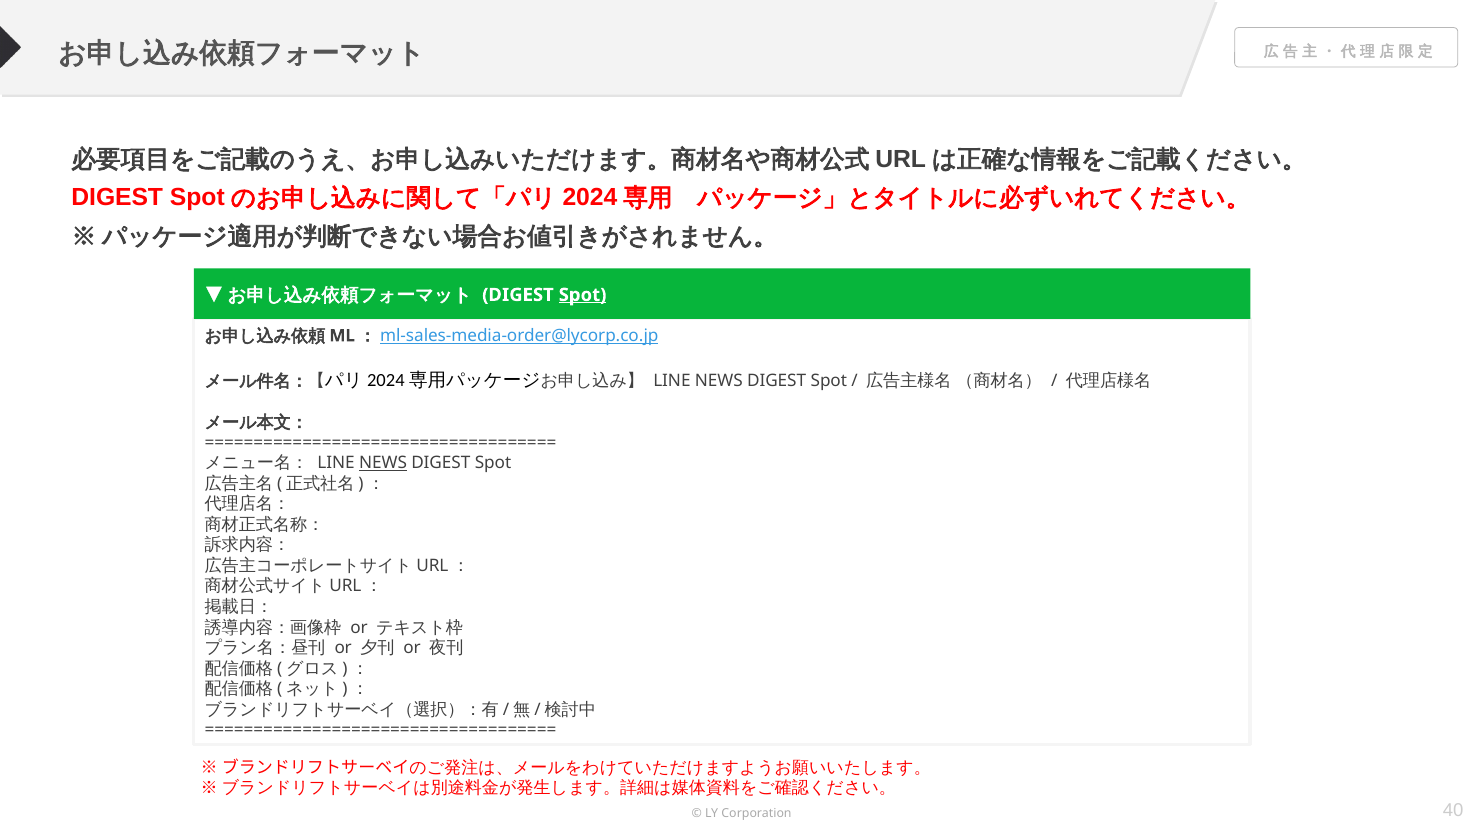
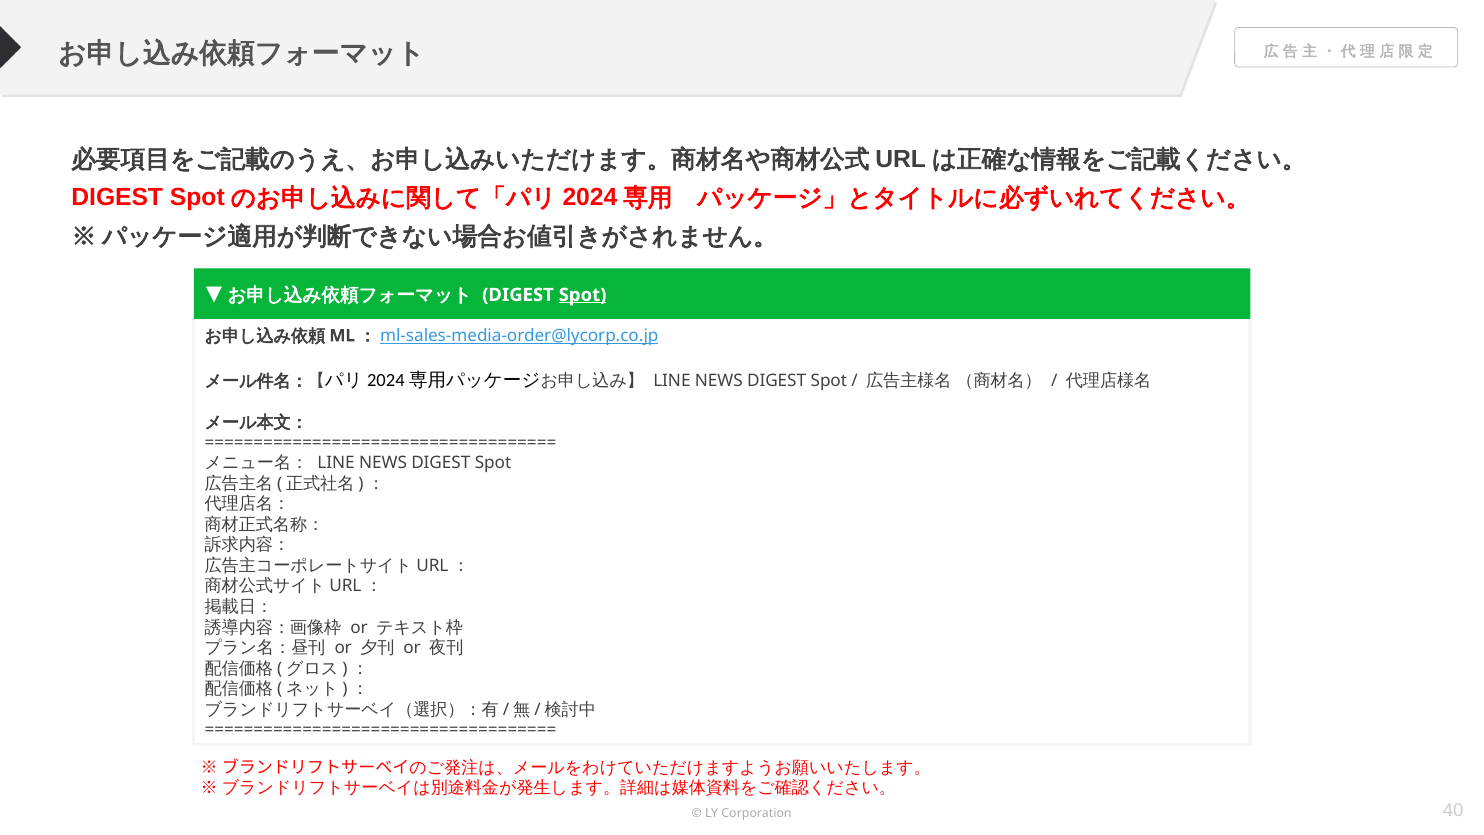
NEWS at (383, 463) underline: present -> none
